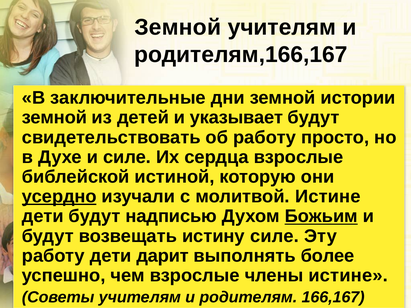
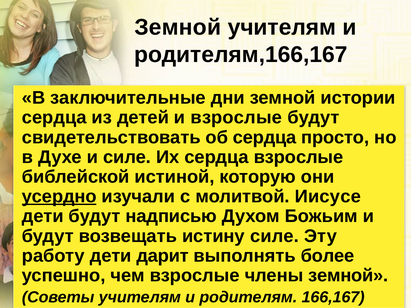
земной at (54, 118): земной -> сердца
и указывает: указывает -> взрослые
об работу: работу -> сердца
молитвой Истине: Истине -> Иисусе
Божьим underline: present -> none
члены истине: истине -> земной
